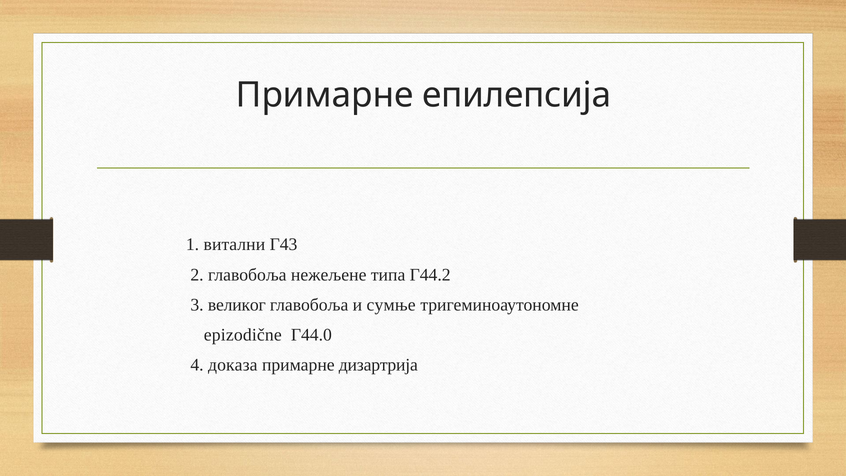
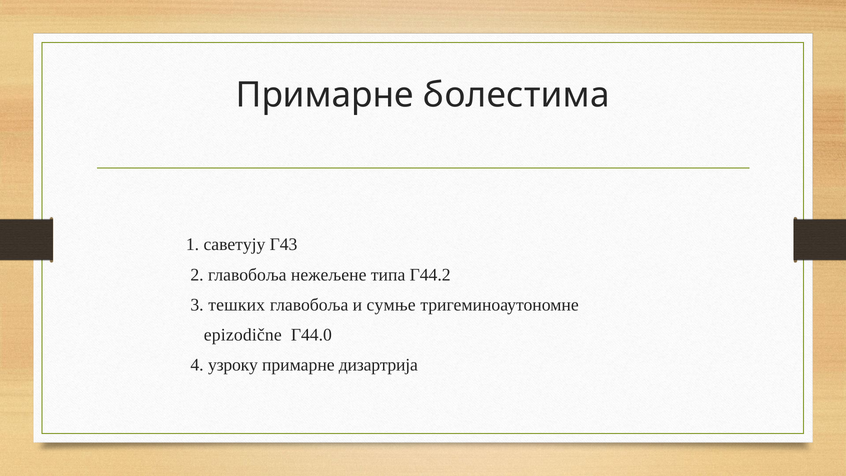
епилепсија: епилепсија -> болестима
витални: витални -> саветују
великог: великог -> тешких
доказа: доказа -> узроку
